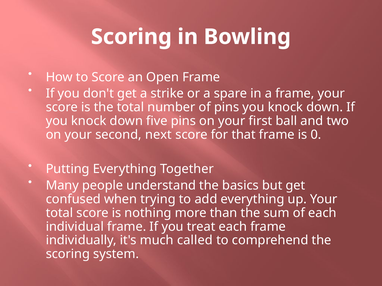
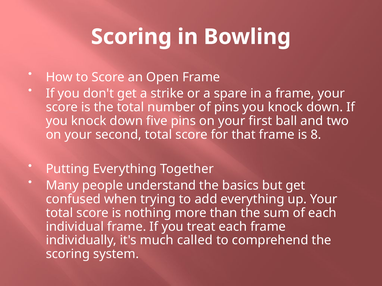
second next: next -> total
0: 0 -> 8
